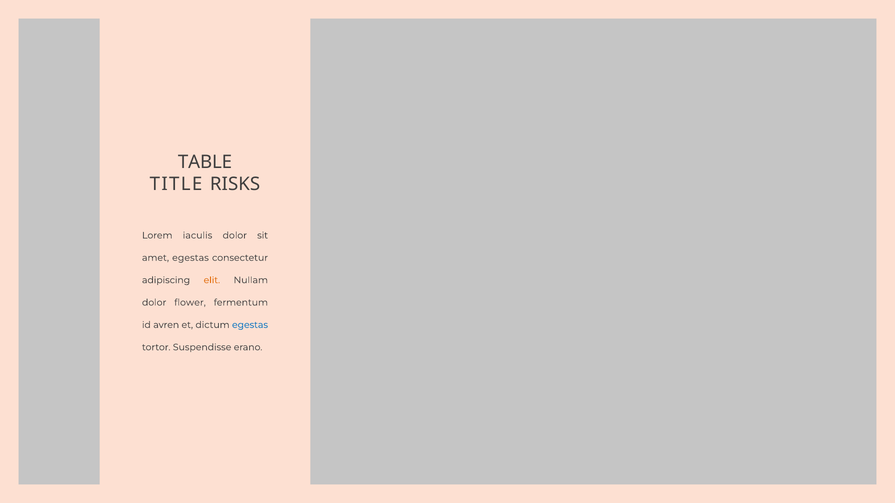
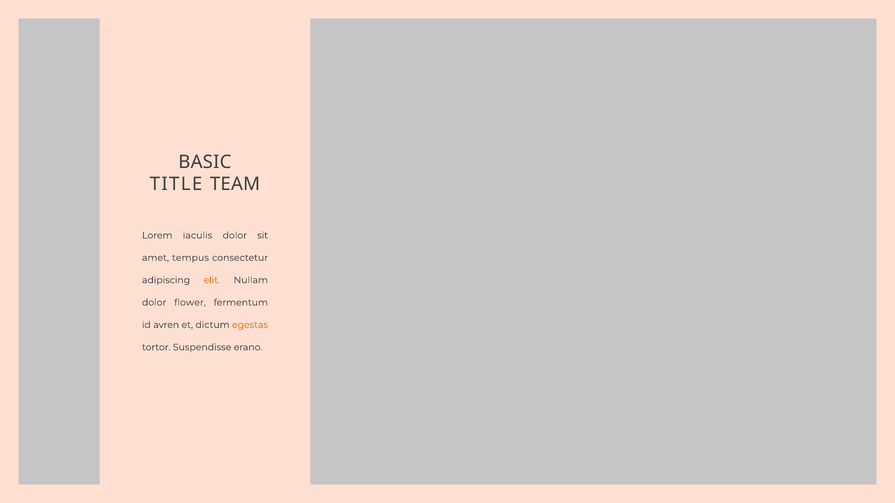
TABLE: TABLE -> BASIC
RISKS: RISKS -> TEAM
amet egestas: egestas -> tempus
egestas at (250, 325) colour: blue -> orange
